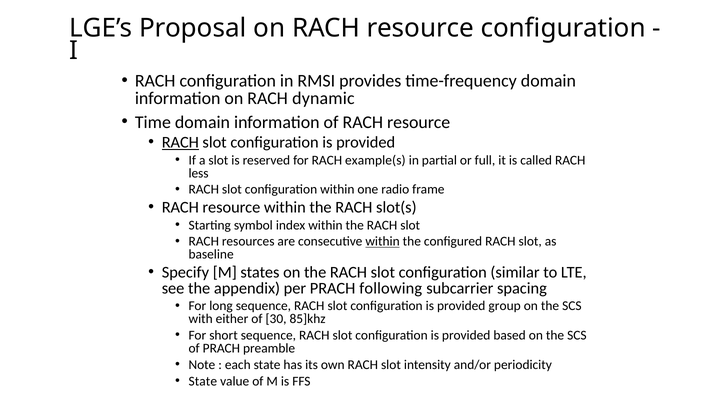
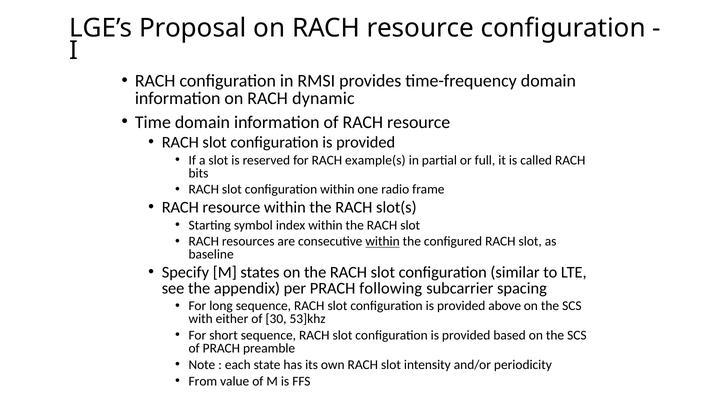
RACH at (180, 142) underline: present -> none
less: less -> bits
group: group -> above
85]khz: 85]khz -> 53]khz
State at (203, 381): State -> From
